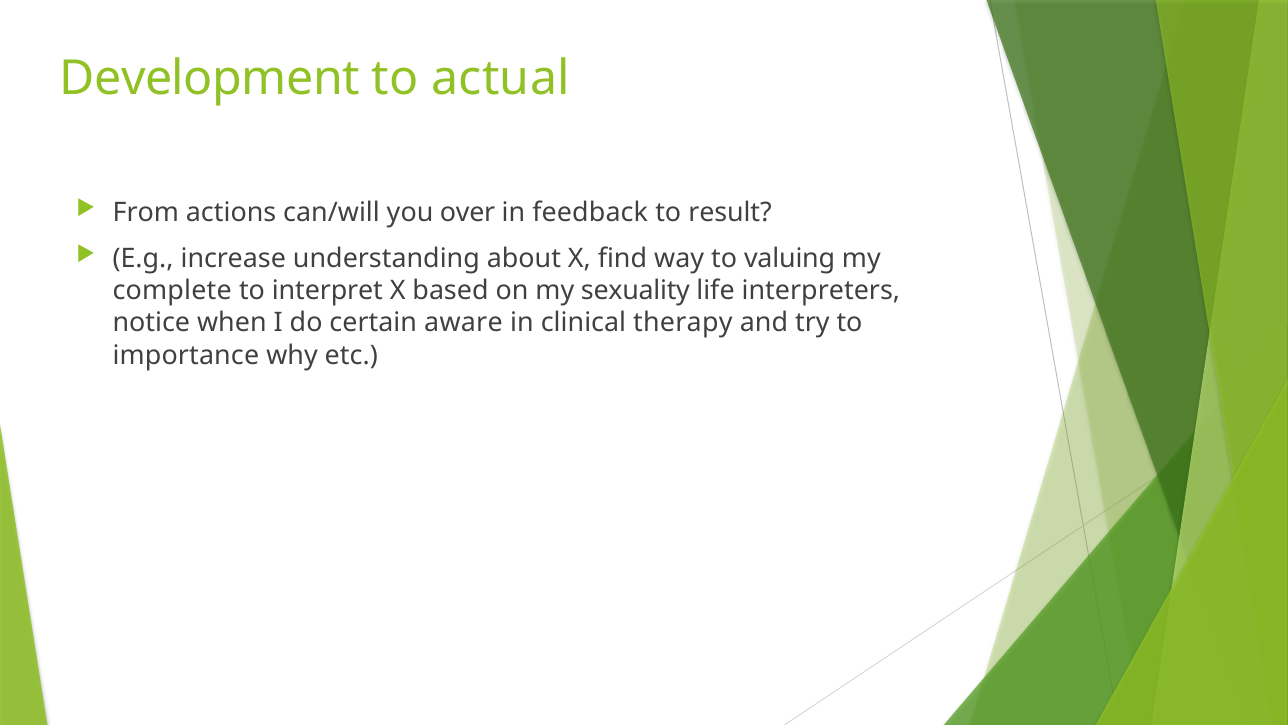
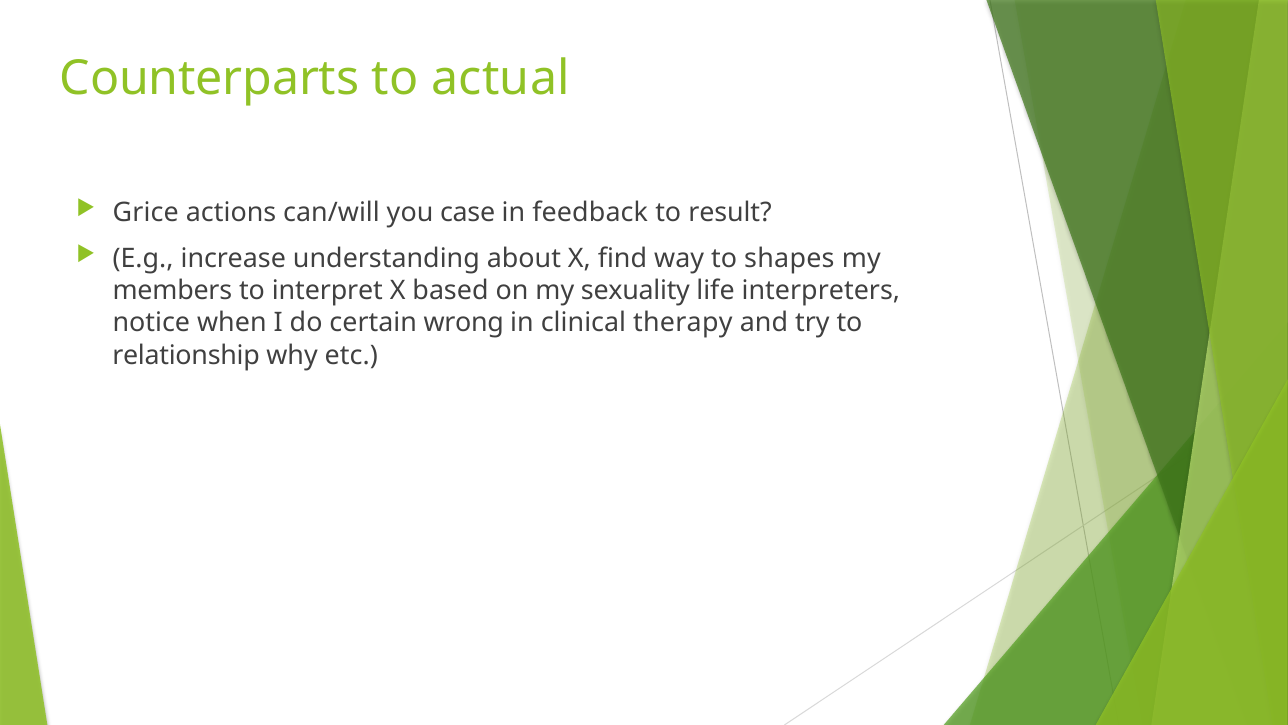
Development: Development -> Counterparts
From: From -> Grice
over: over -> case
valuing: valuing -> shapes
complete: complete -> members
aware: aware -> wrong
importance: importance -> relationship
